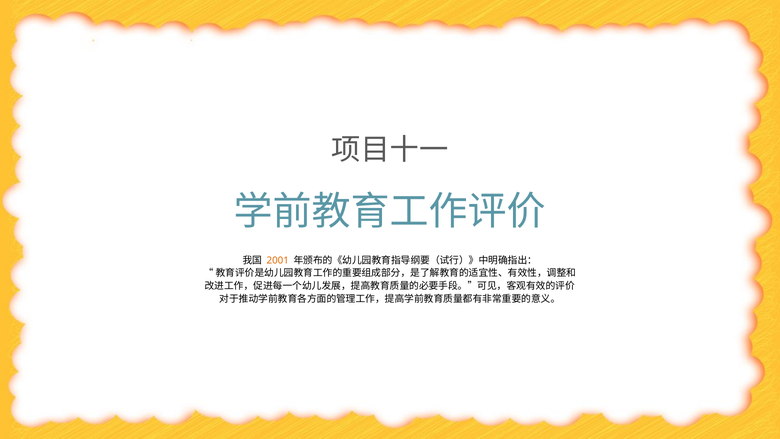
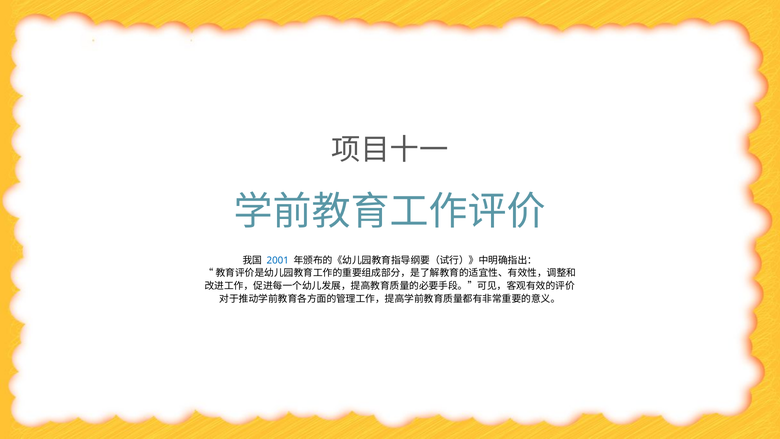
2001 colour: orange -> blue
